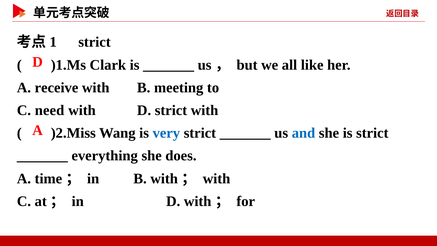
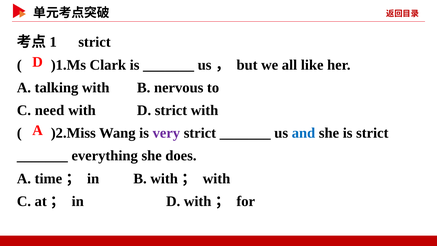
receive: receive -> talking
meeting: meeting -> nervous
very colour: blue -> purple
